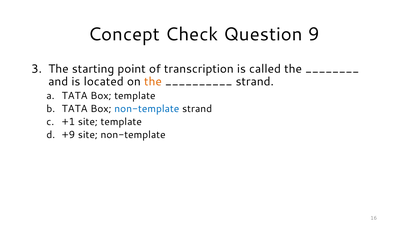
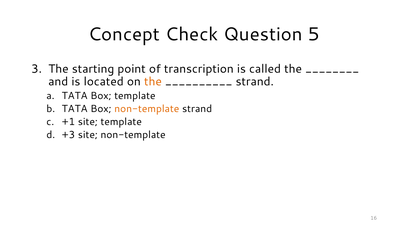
9: 9 -> 5
non-template at (147, 109) colour: blue -> orange
+9: +9 -> +3
